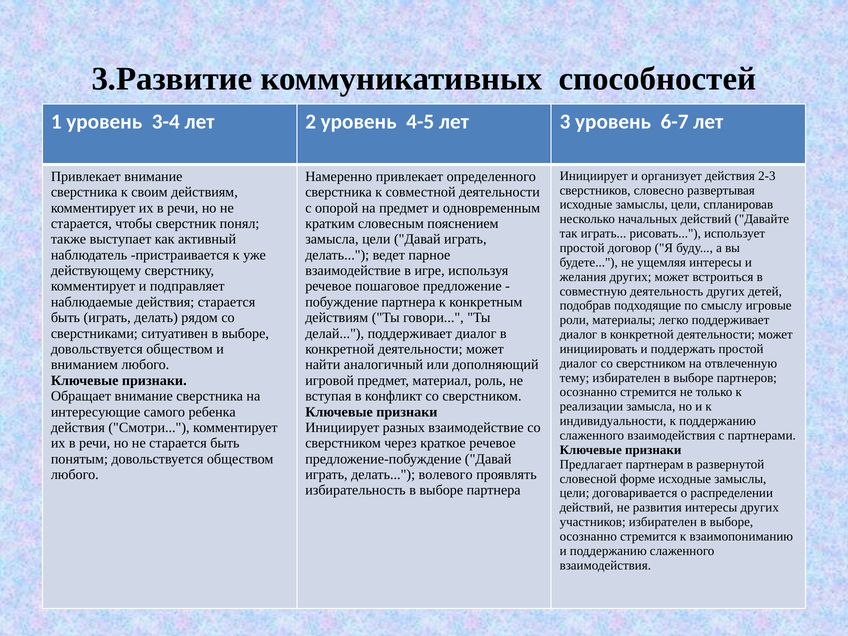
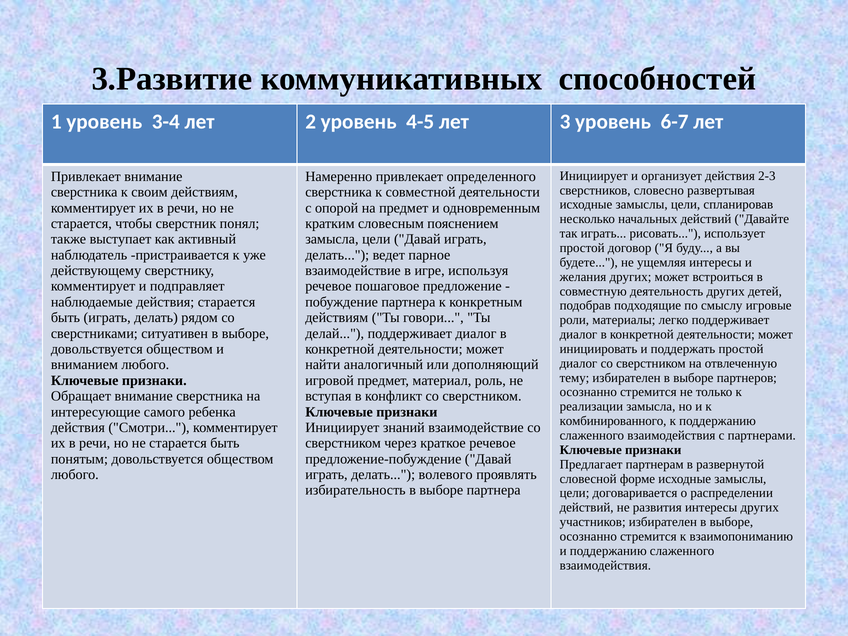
индивидуальности: индивидуальности -> комбинированного
разных: разных -> знаний
